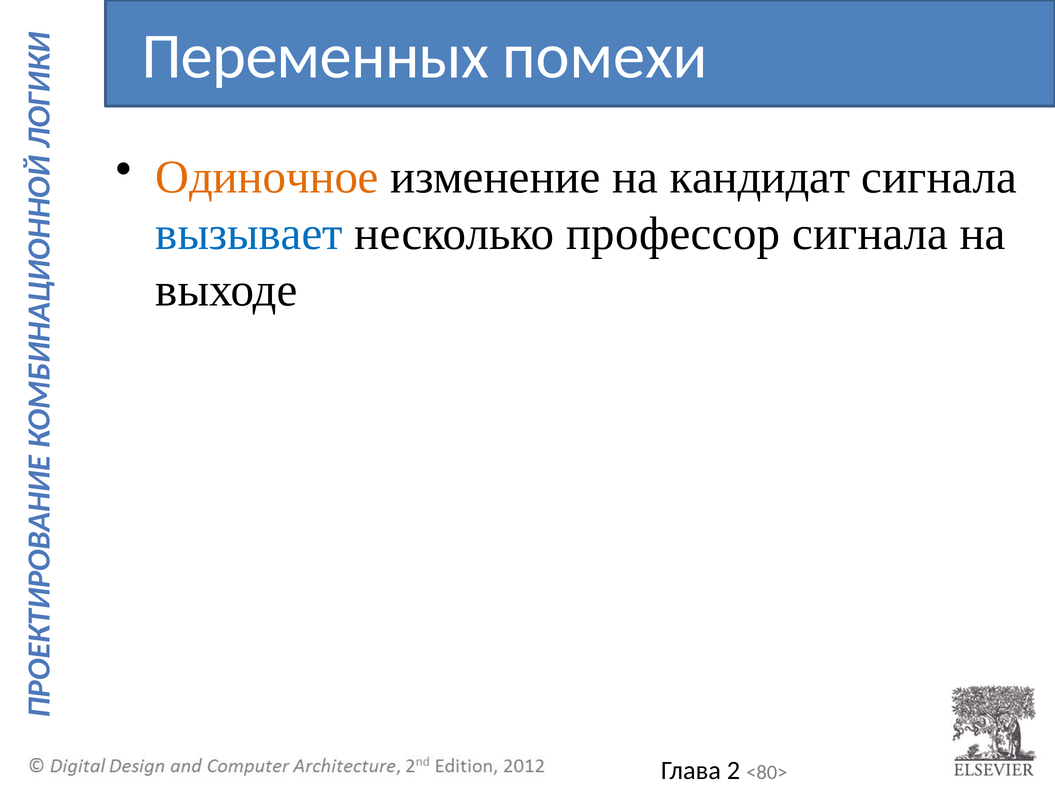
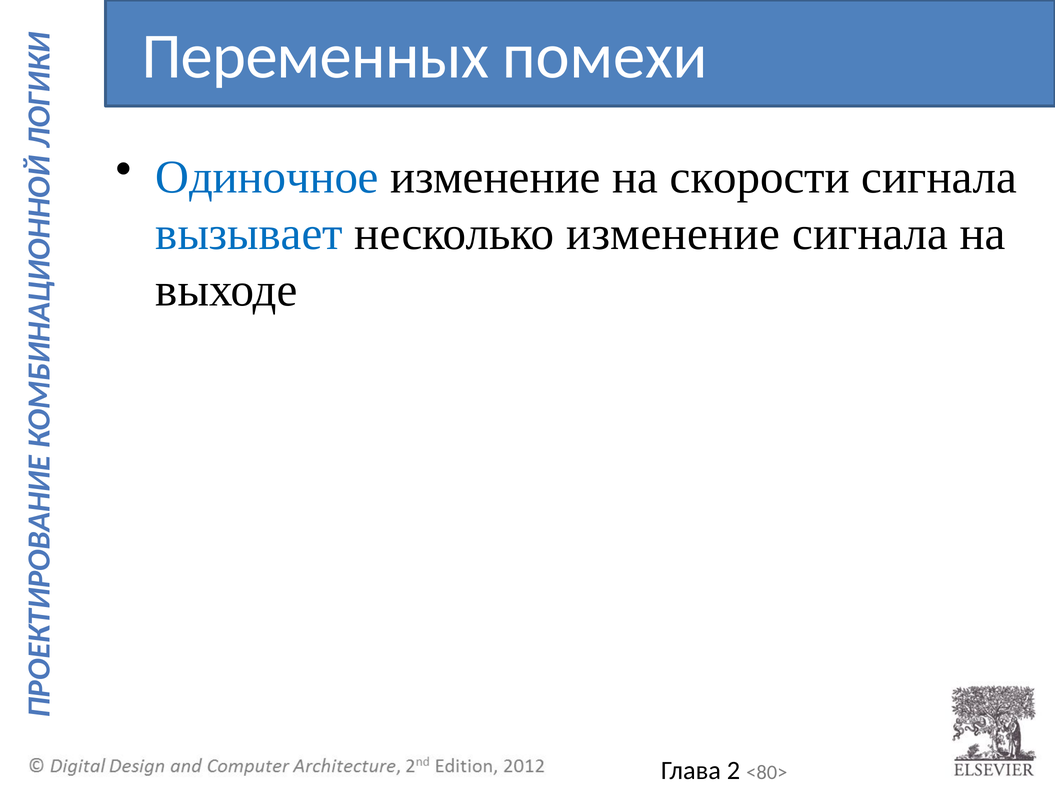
Одиночное colour: orange -> blue
кандидат: кандидат -> скорости
несколько профессор: профессор -> изменение
